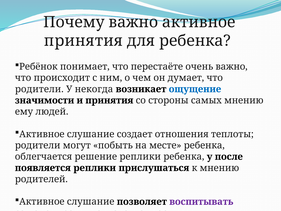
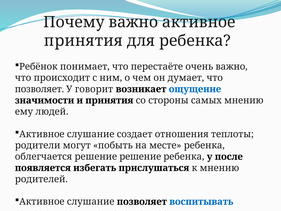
родители at (39, 89): родители -> позволяет
некогда: некогда -> говорит
решение реплики: реплики -> решение
появляется реплики: реплики -> избегать
воспитывать colour: purple -> blue
